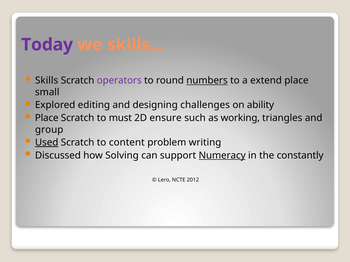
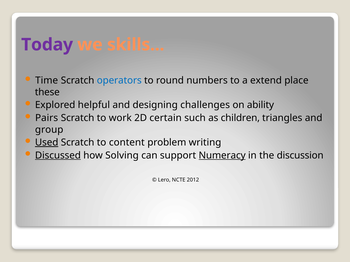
Skills at (47, 81): Skills -> Time
operators colour: purple -> blue
numbers underline: present -> none
small: small -> these
editing: editing -> helpful
Place at (47, 118): Place -> Pairs
must: must -> work
ensure: ensure -> certain
working: working -> children
Discussed underline: none -> present
constantly: constantly -> discussion
